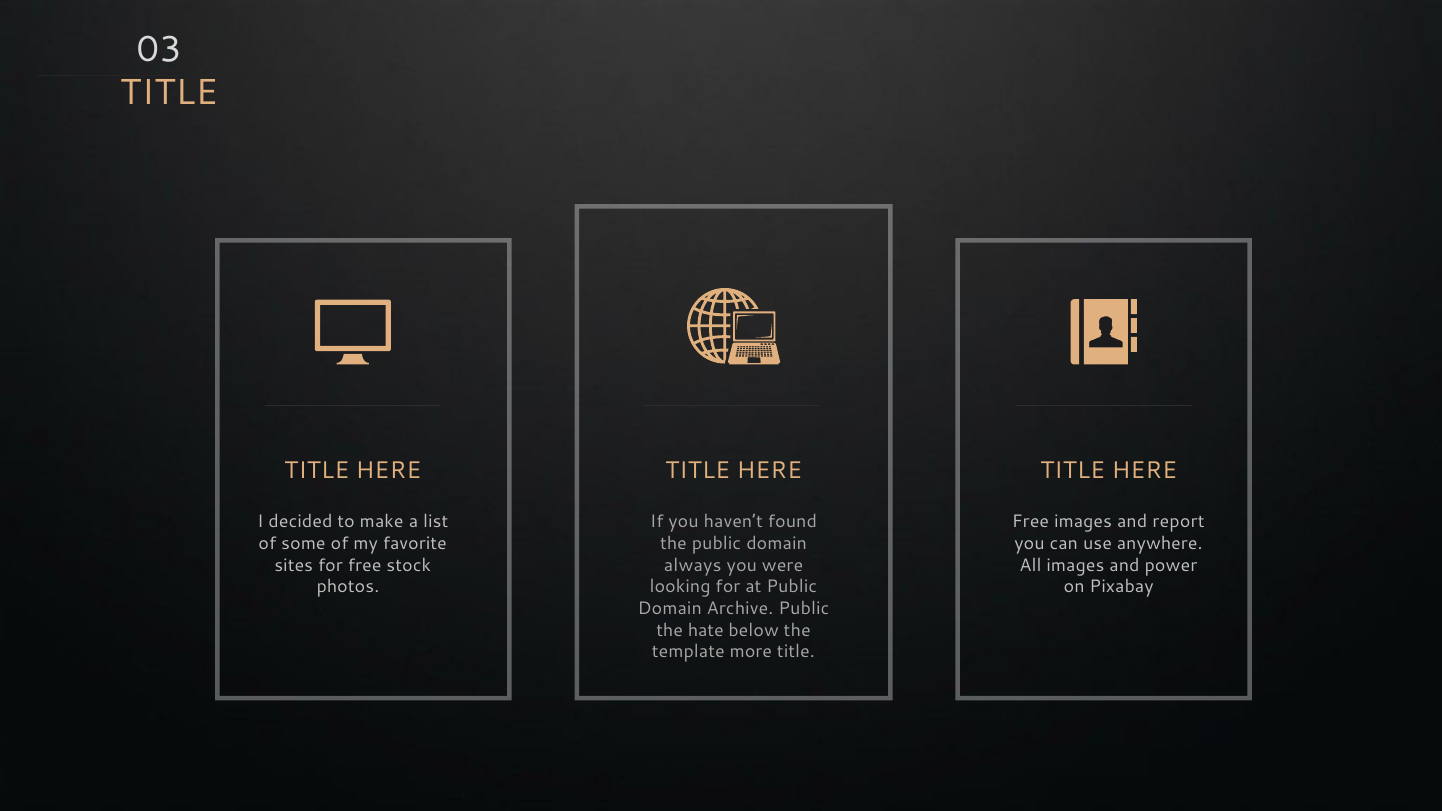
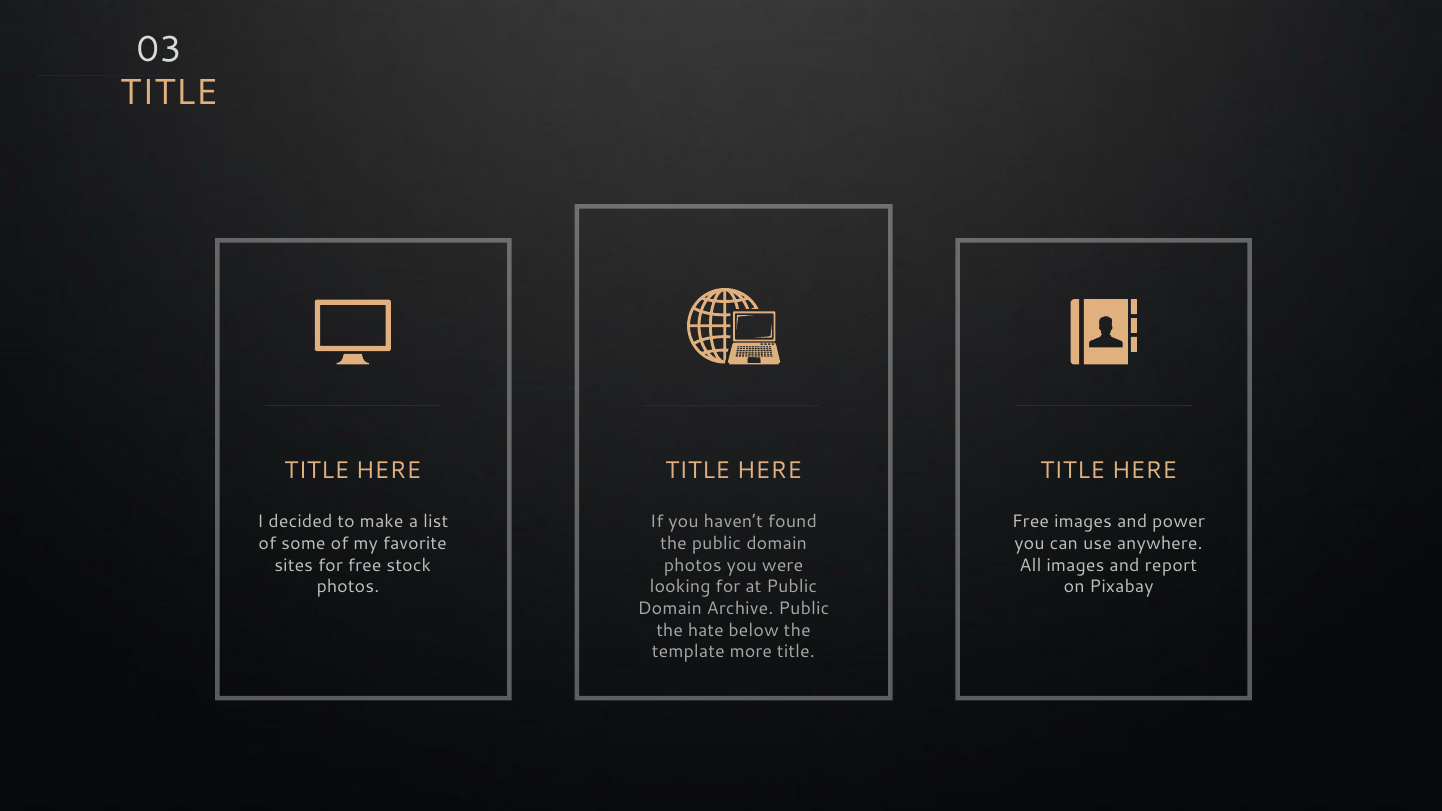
report: report -> power
always at (693, 565): always -> photos
power: power -> report
